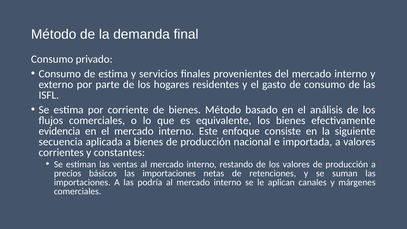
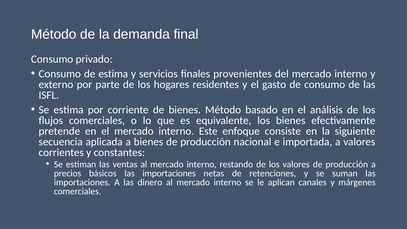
evidencia: evidencia -> pretende
podría: podría -> dinero
